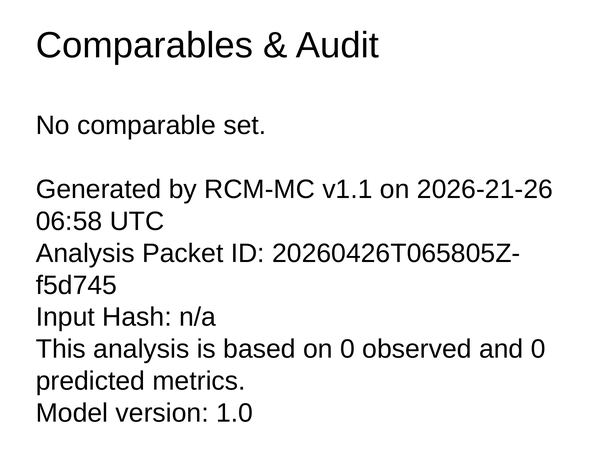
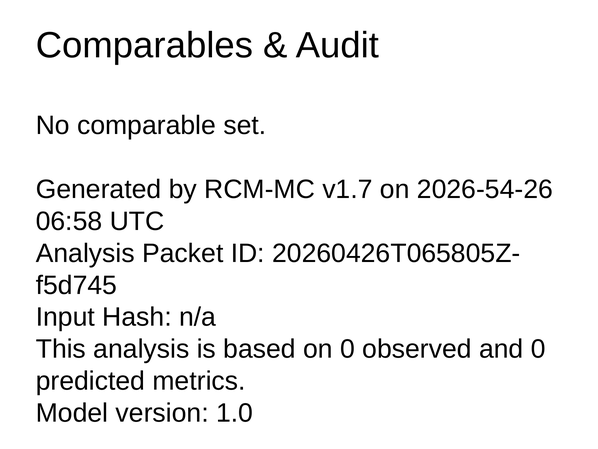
v1.1: v1.1 -> v1.7
2026-21-26: 2026-21-26 -> 2026-54-26
